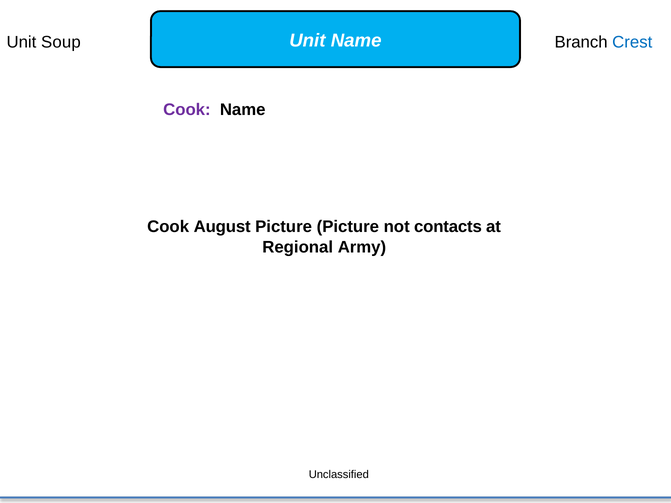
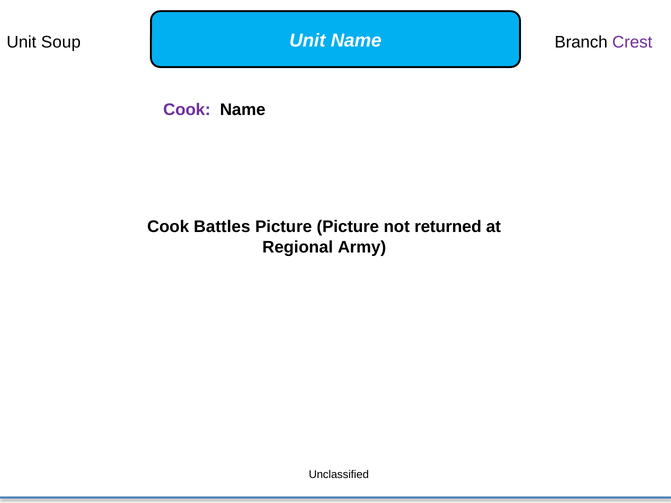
Crest colour: blue -> purple
August: August -> Battles
contacts: contacts -> returned
